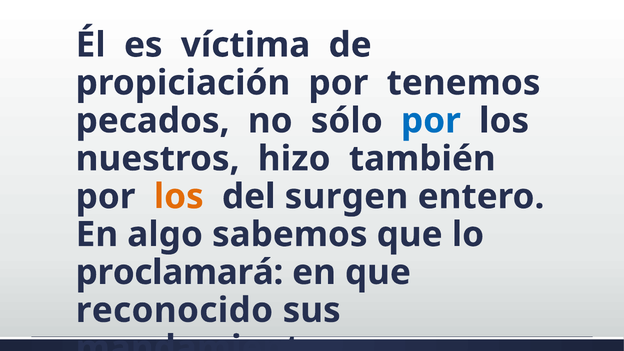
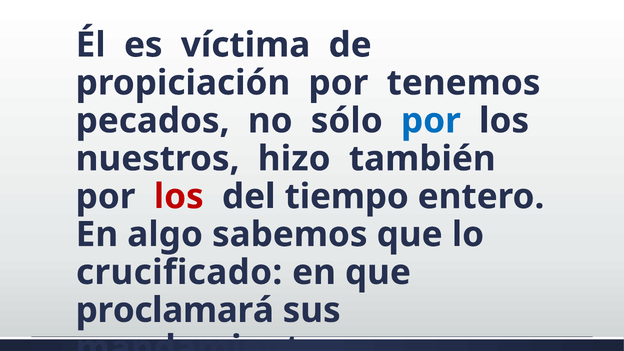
los at (179, 197) colour: orange -> red
surgen: surgen -> tiempo
proclamará: proclamará -> crucificado
reconocido: reconocido -> proclamará
